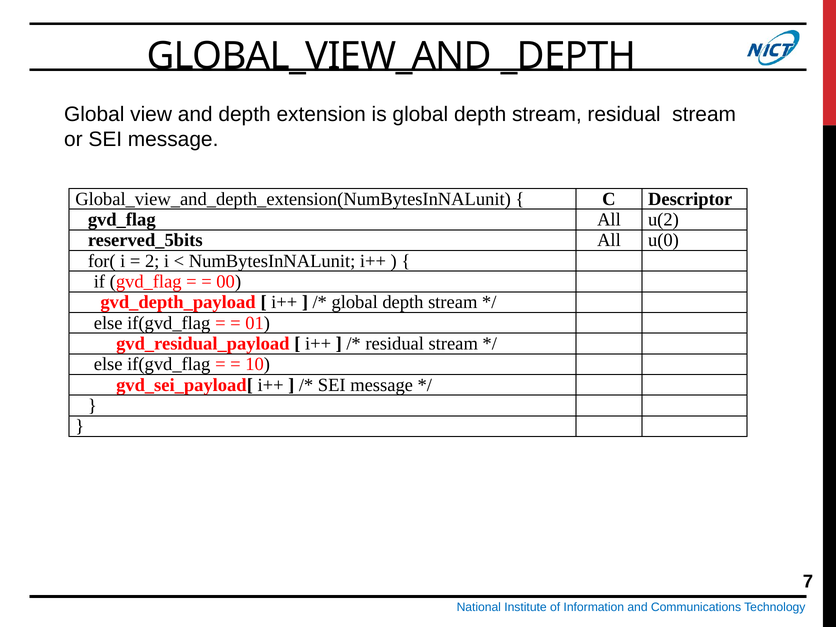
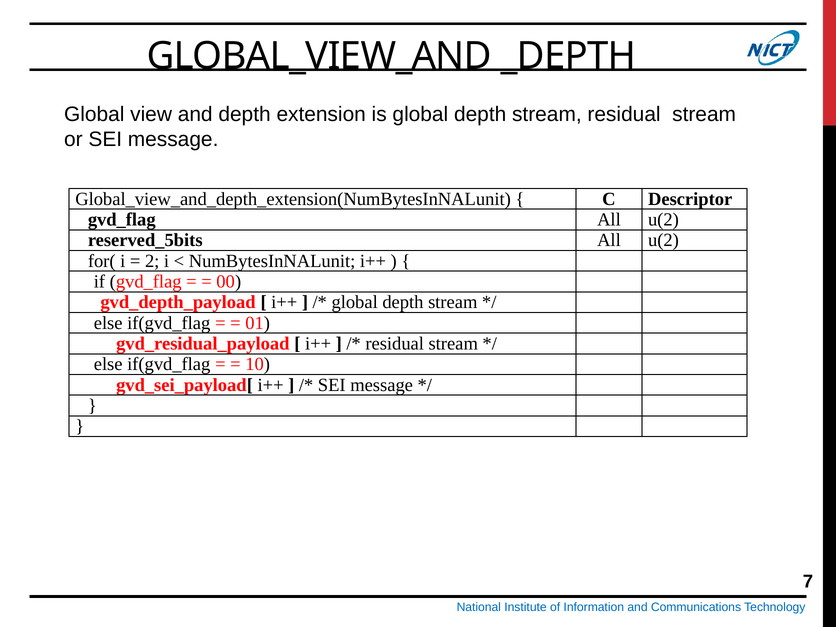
u(0 at (663, 240): u(0 -> u(2
